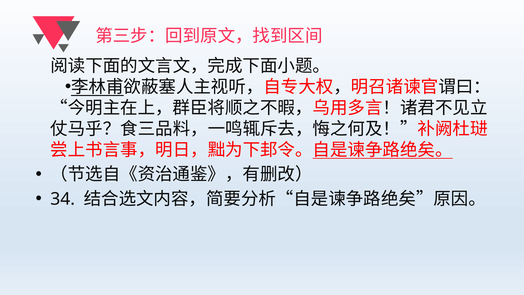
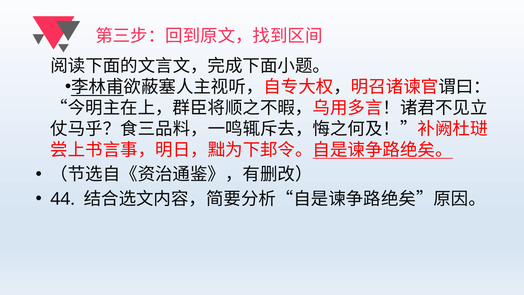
34: 34 -> 44
